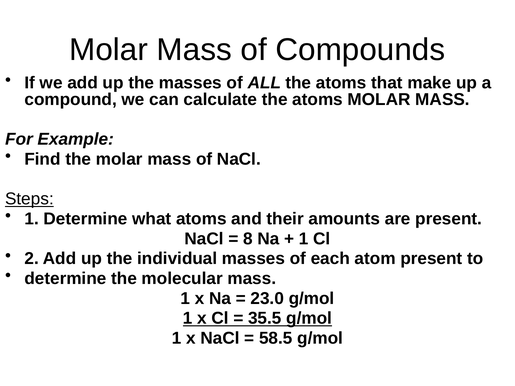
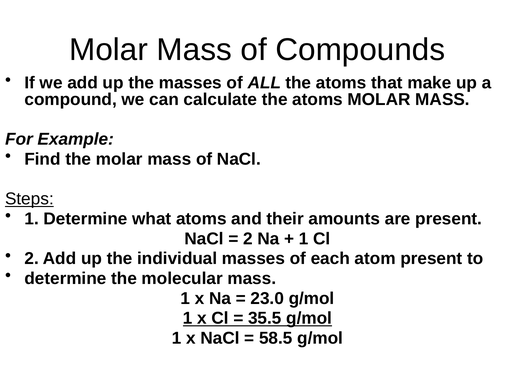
8 at (248, 239): 8 -> 2
